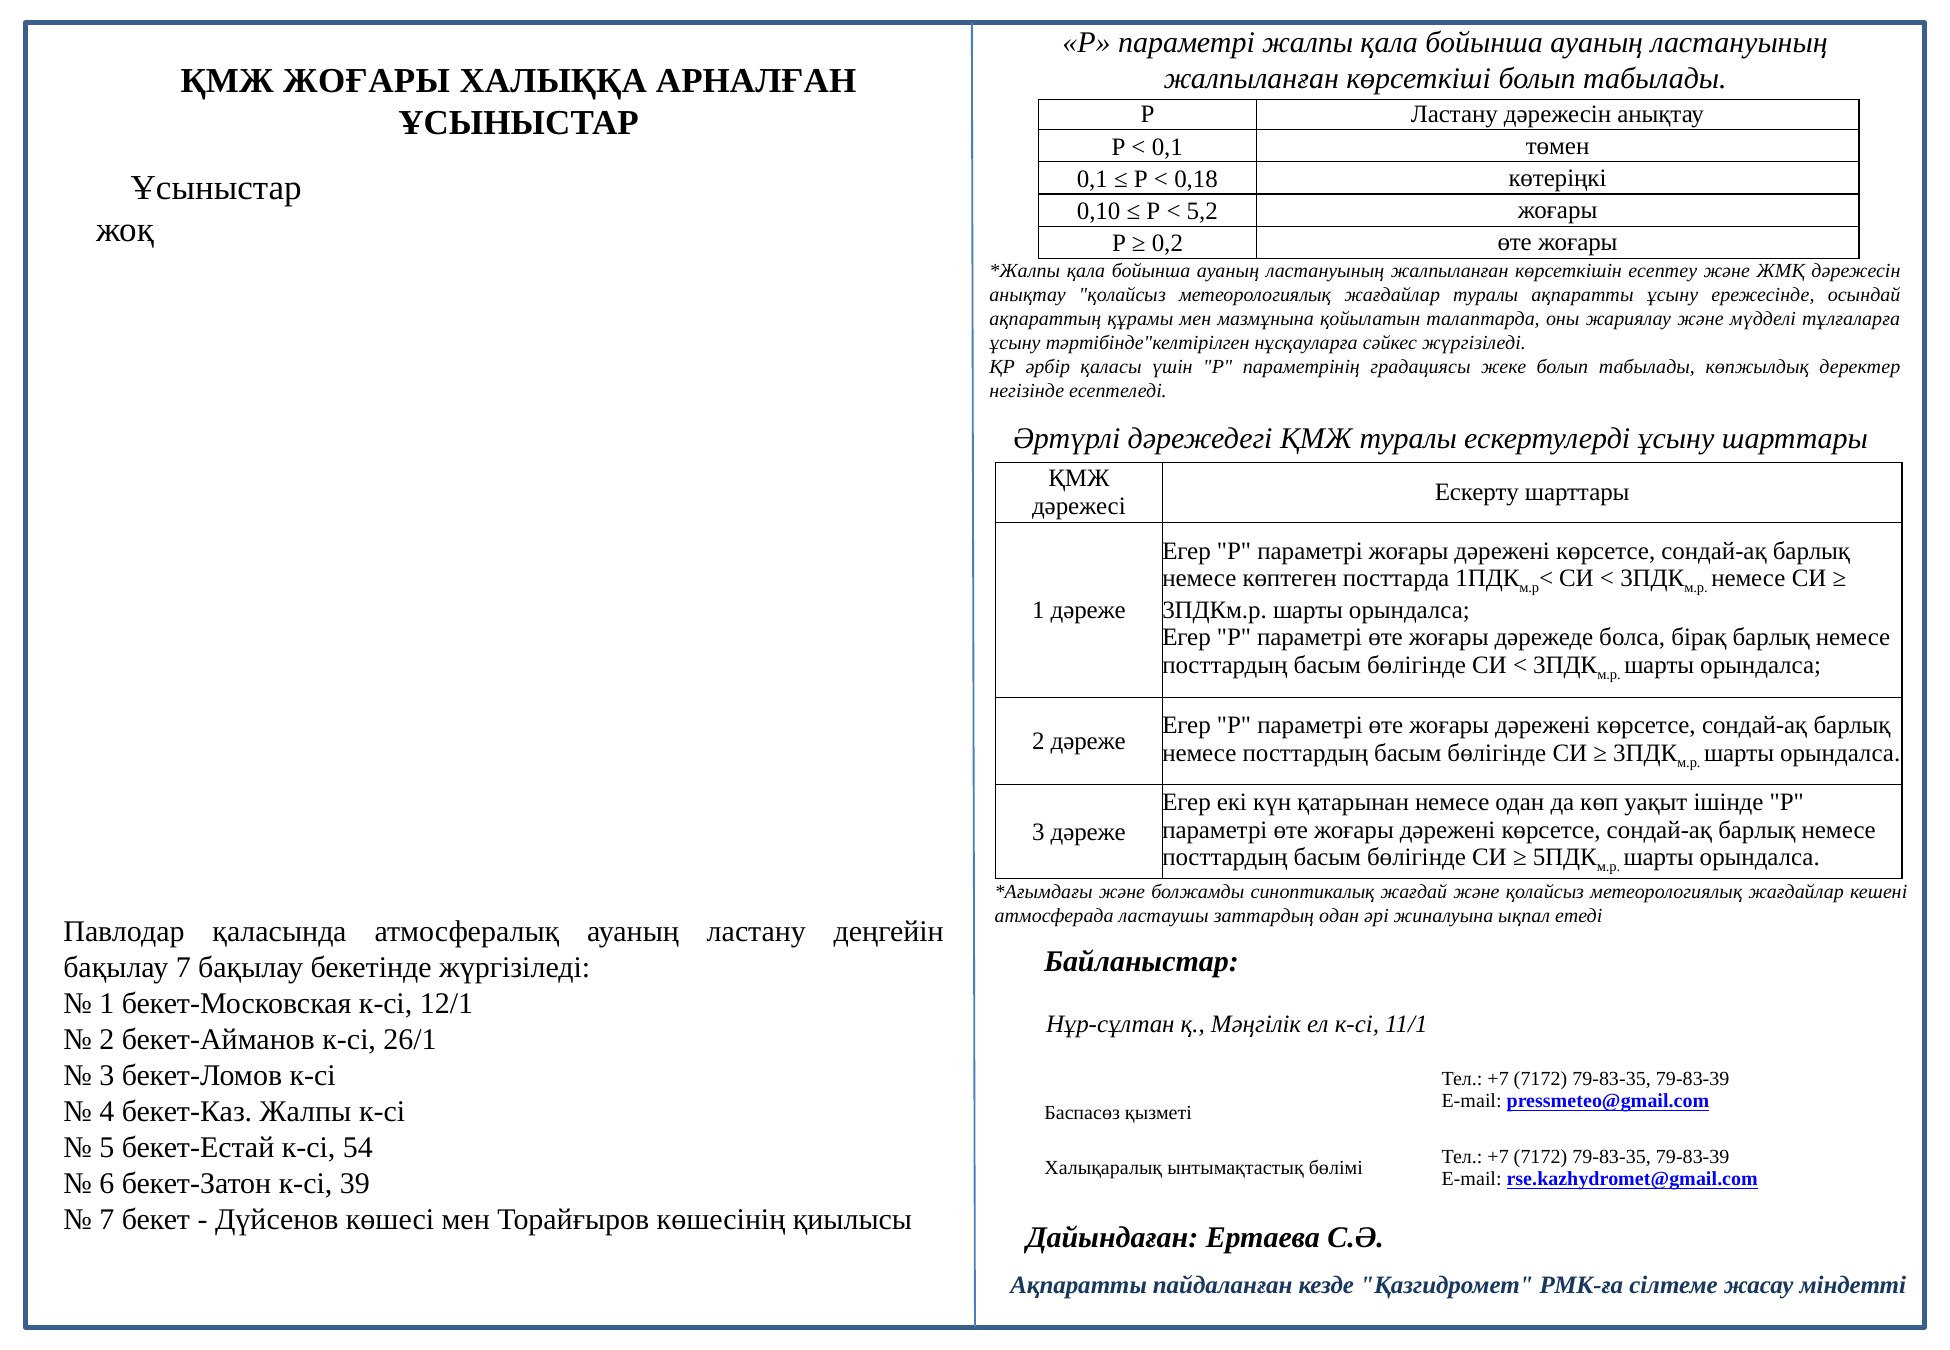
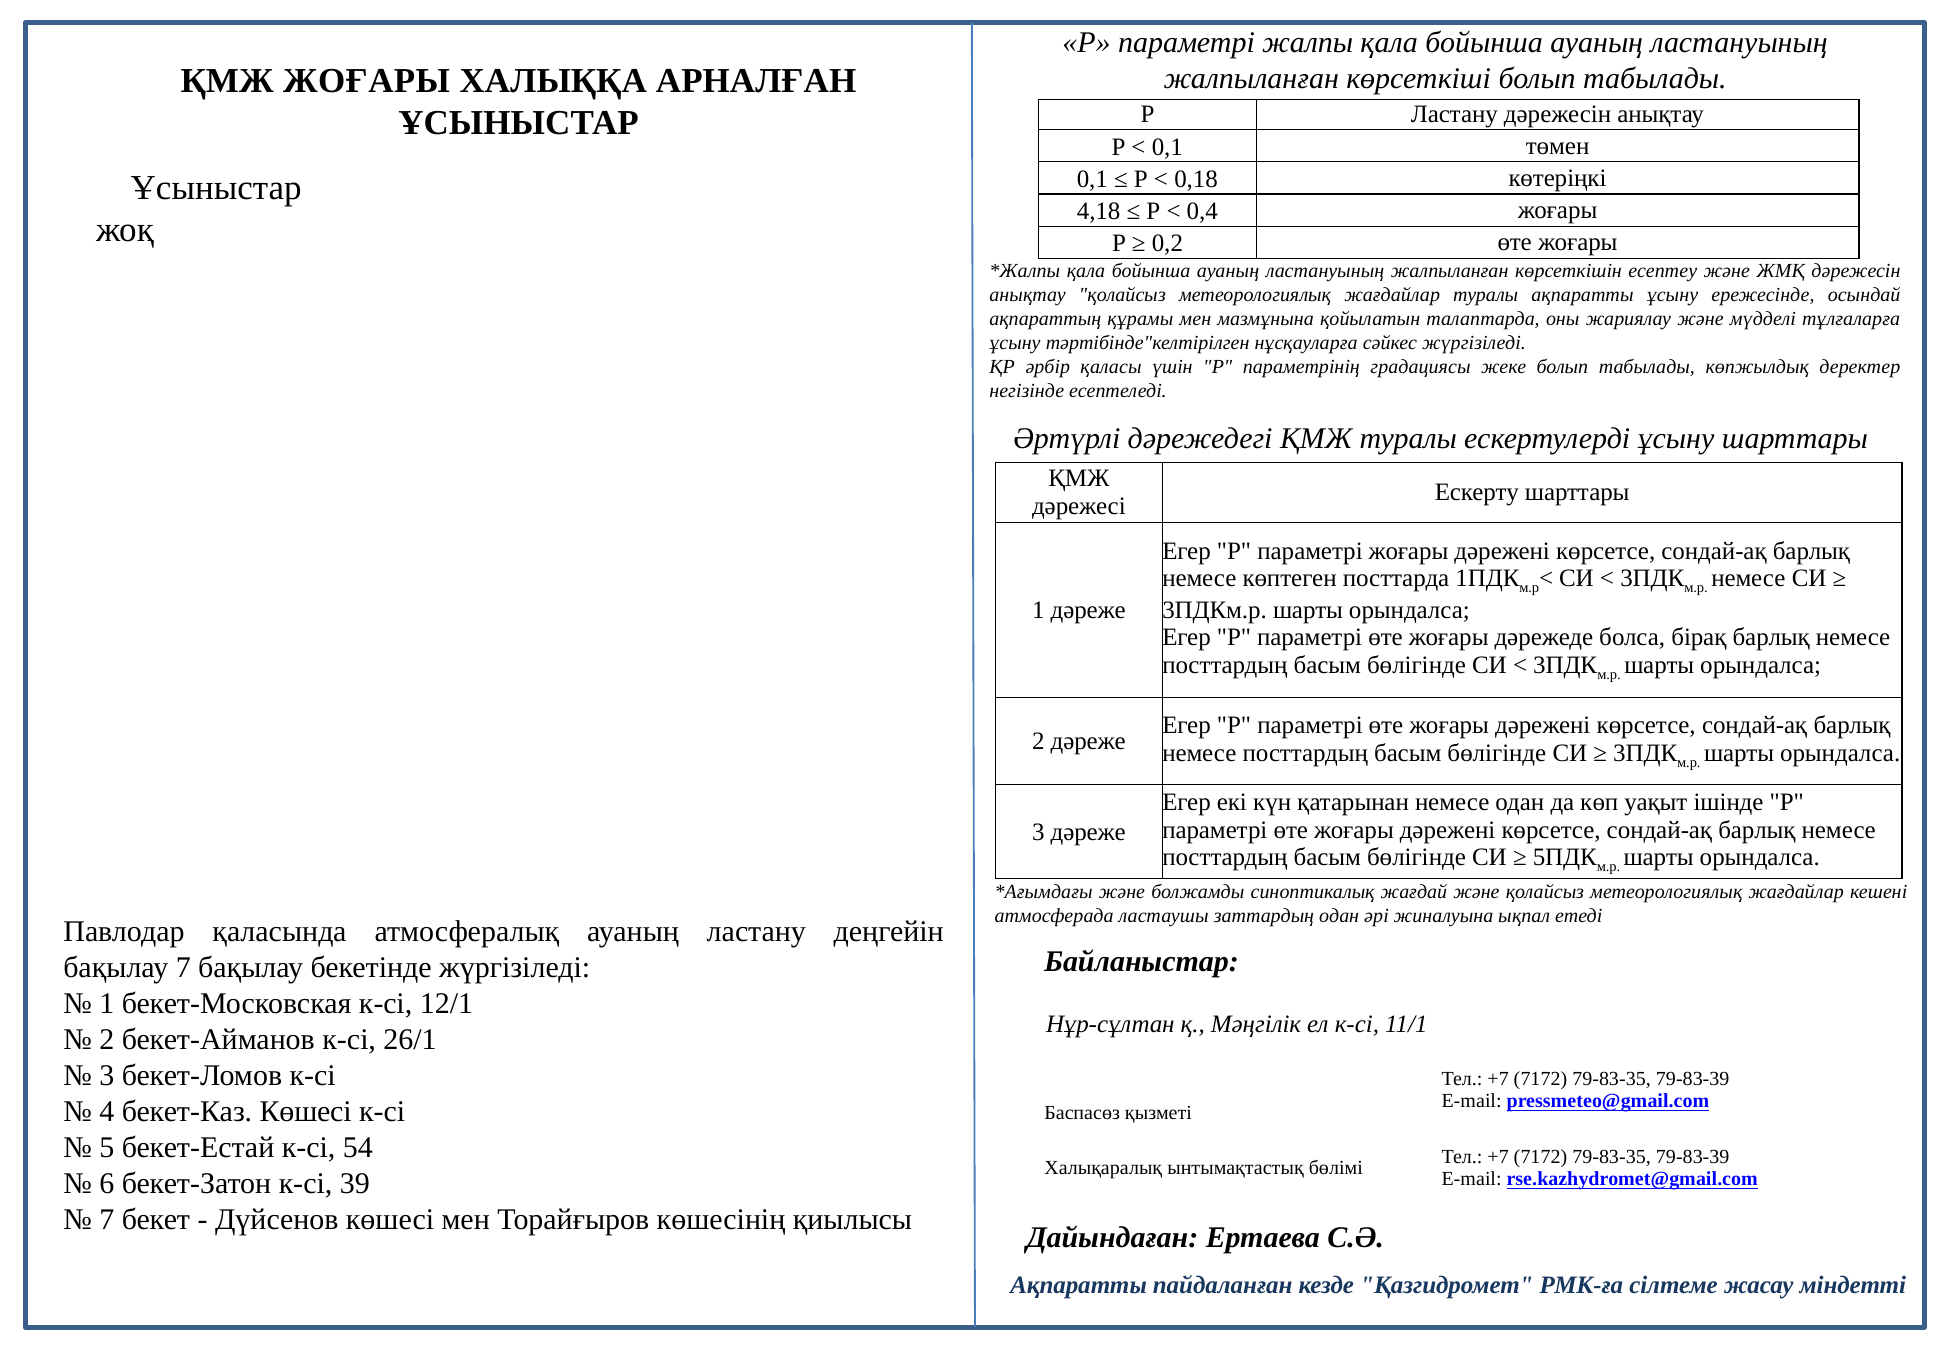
0,10: 0,10 -> 4,18
5,2: 5,2 -> 0,4
бекет-Каз Жалпы: Жалпы -> Көшесі
